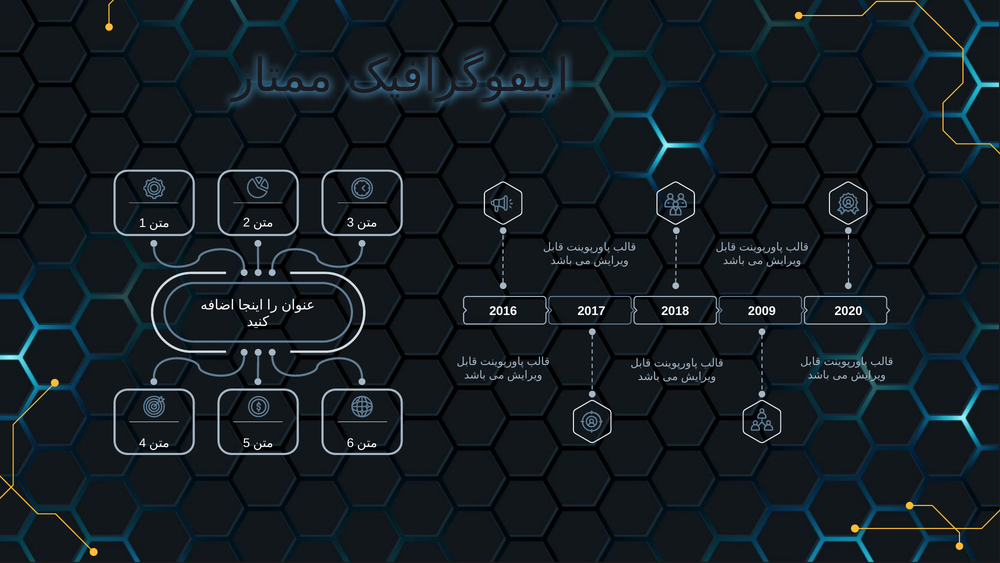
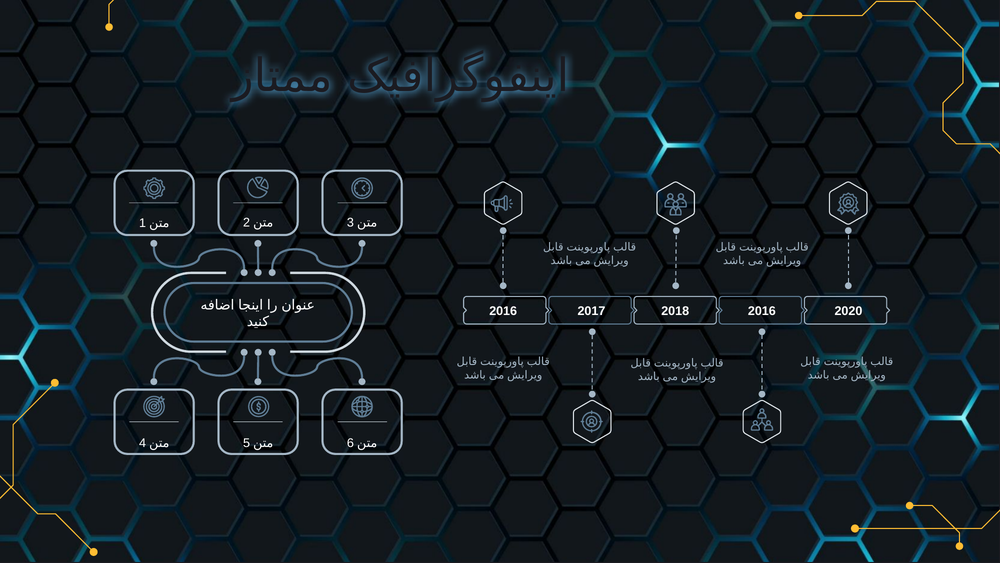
2018 2009: 2009 -> 2016
